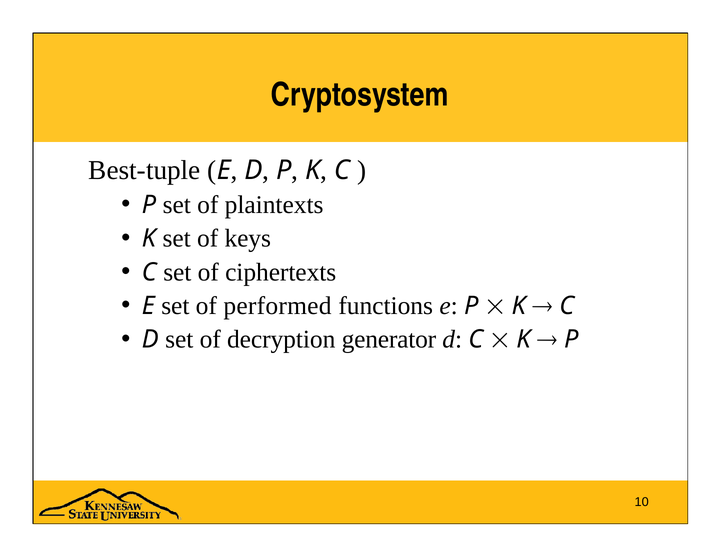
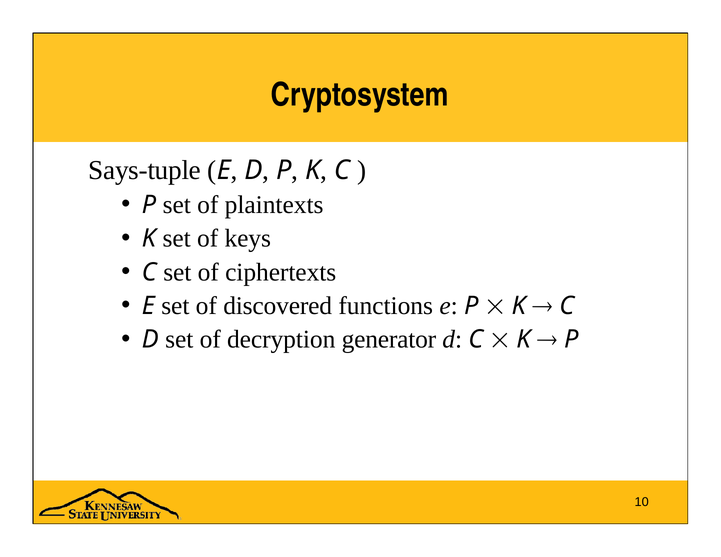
Best-tuple: Best-tuple -> Says-tuple
performed: performed -> discovered
